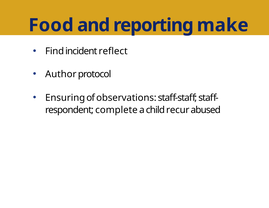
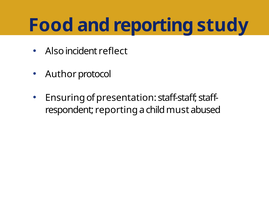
make: make -> study
Find: Find -> Also
of observations: observations -> presentation
complete at (116, 110): complete -> reporting
recur: recur -> must
